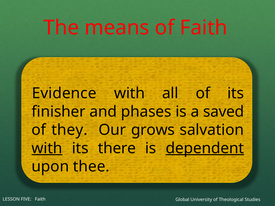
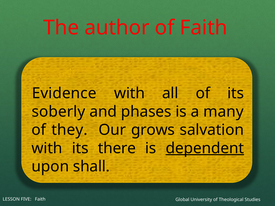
means: means -> author
finisher: finisher -> soberly
saved: saved -> many
with at (47, 148) underline: present -> none
thee: thee -> shall
